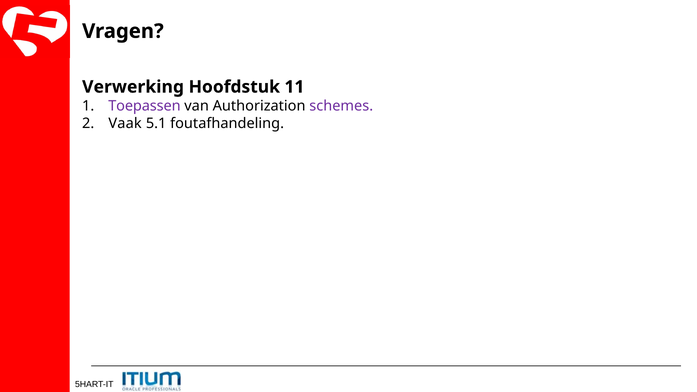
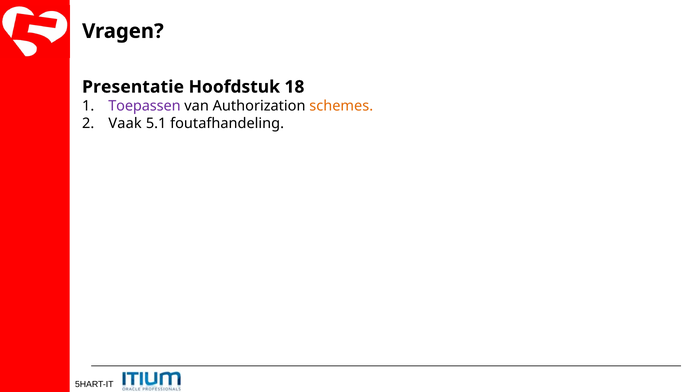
Verwerking: Verwerking -> Presentatie
11: 11 -> 18
schemes colour: purple -> orange
